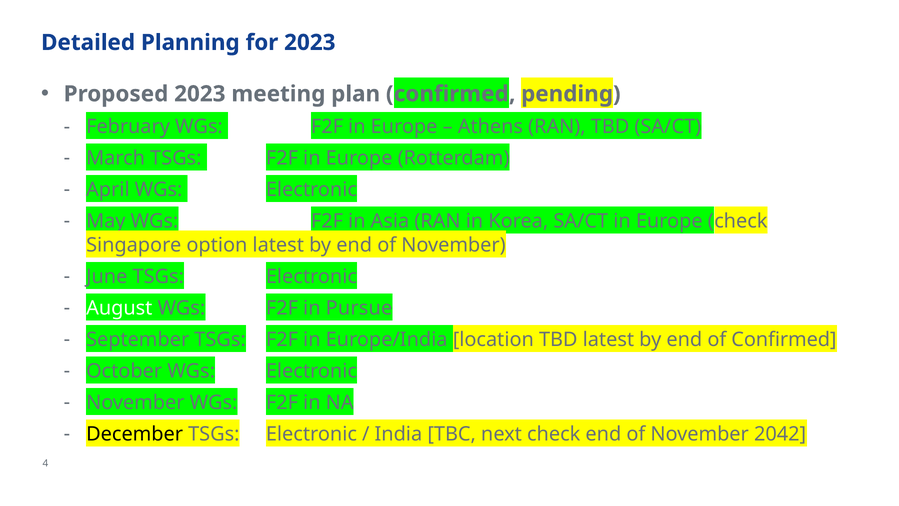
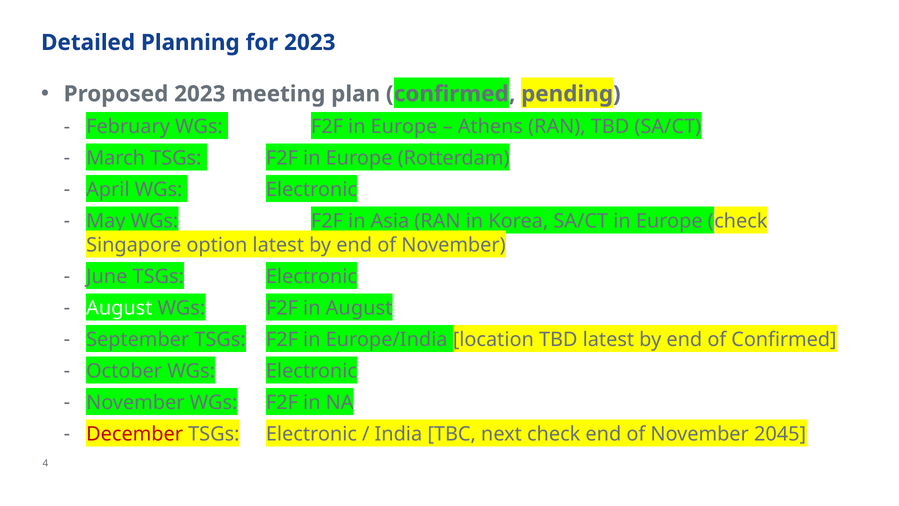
in Pursue: Pursue -> August
December colour: black -> red
2042: 2042 -> 2045
